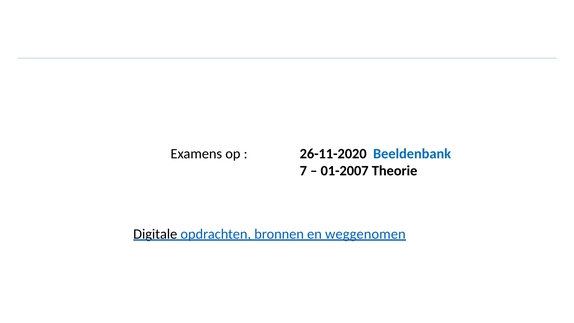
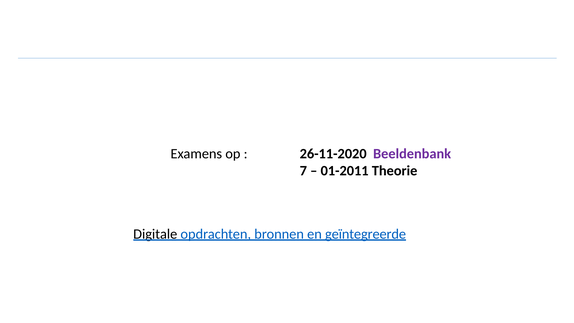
Beeldenbank colour: blue -> purple
01-2007: 01-2007 -> 01-2011
weggenomen: weggenomen -> geïntegreerde
